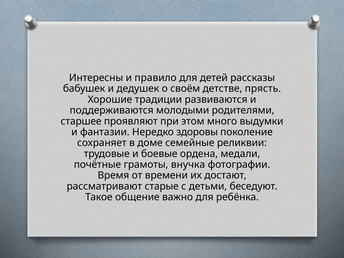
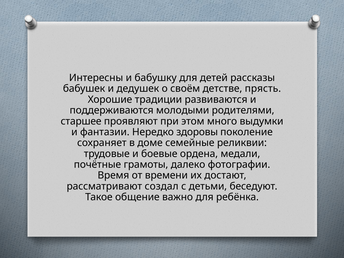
правило: правило -> бабушку
внучка: внучка -> далеко
старые: старые -> создал
